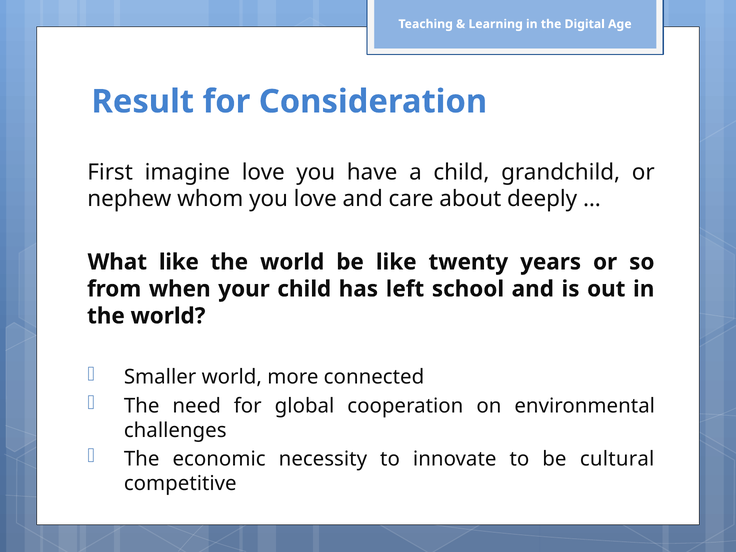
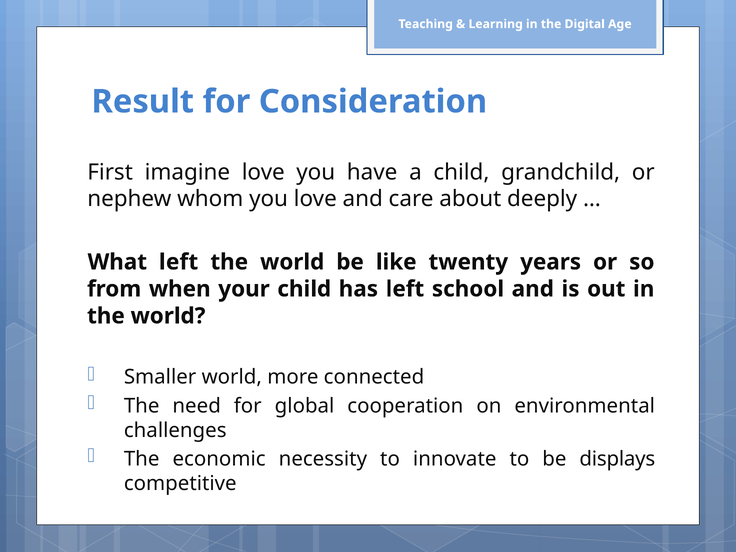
What like: like -> left
cultural: cultural -> displays
